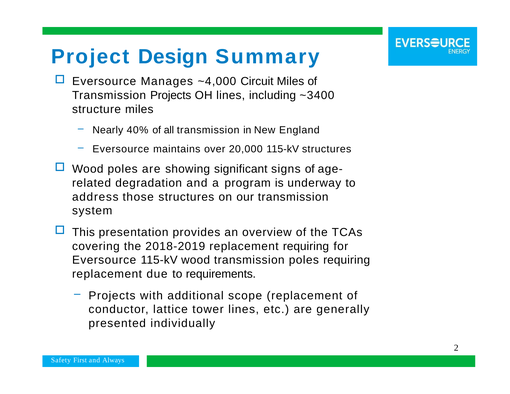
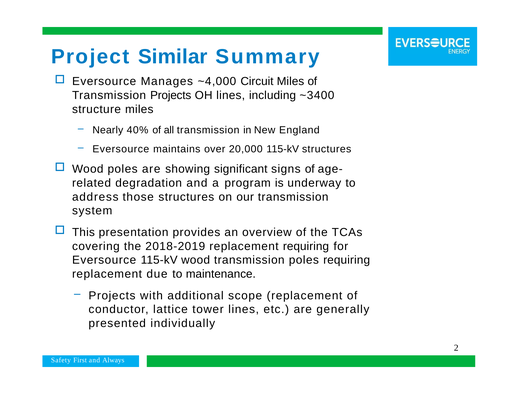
Design: Design -> Similar
requirements: requirements -> maintenance
